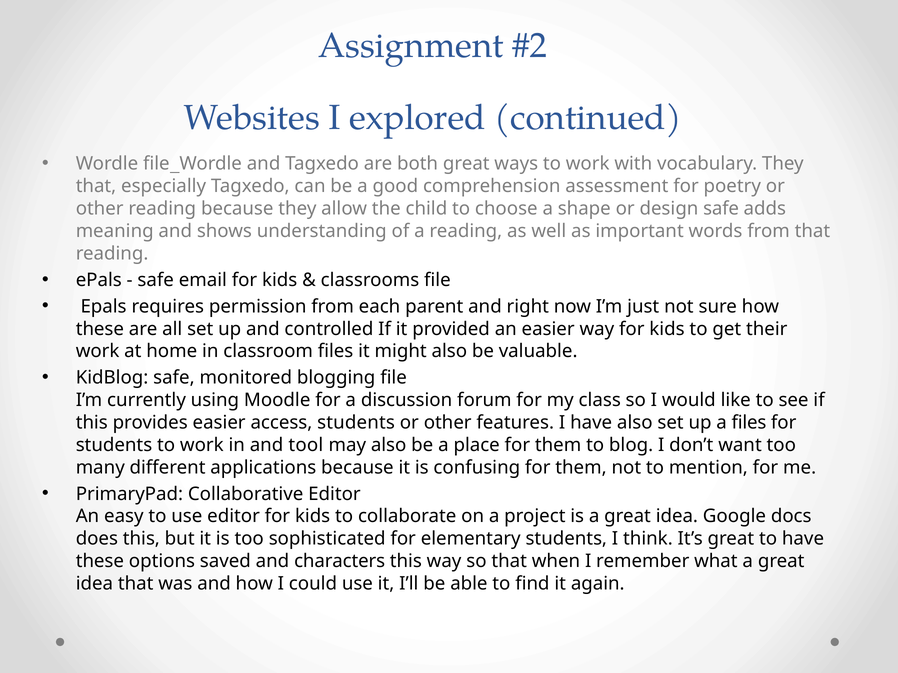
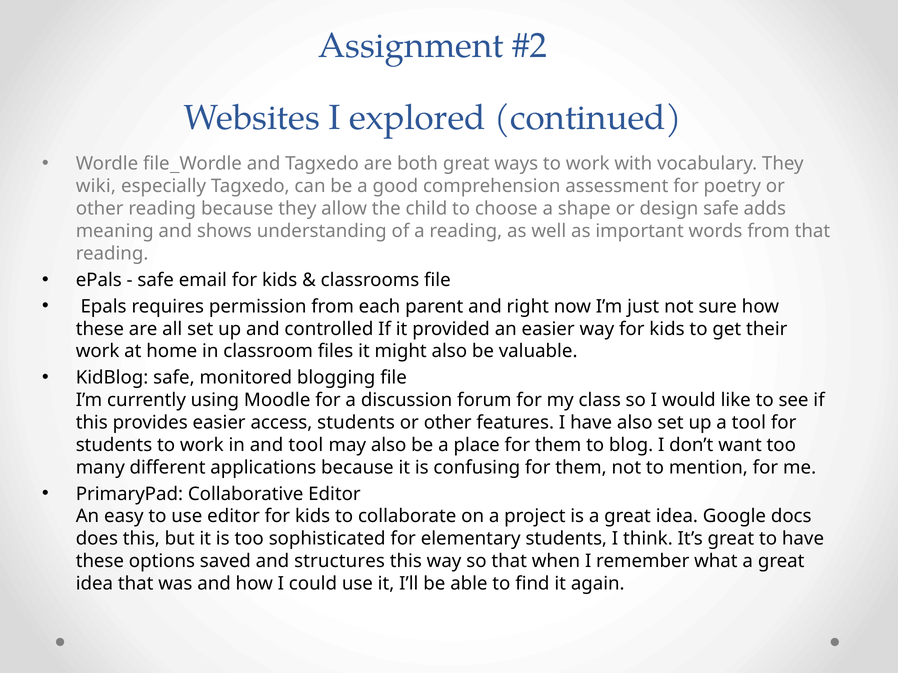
that at (96, 186): that -> wiki
a files: files -> tool
characters: characters -> structures
